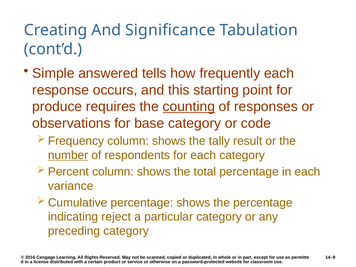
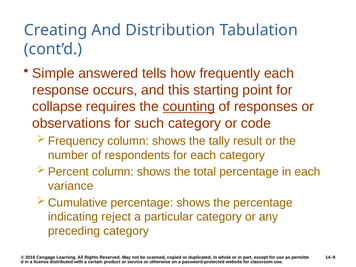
Significance: Significance -> Distribution
produce: produce -> collapse
base: base -> such
number underline: present -> none
